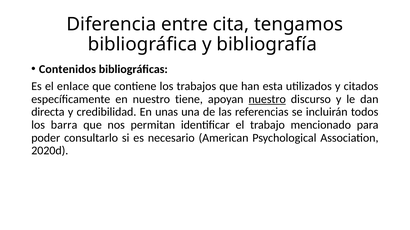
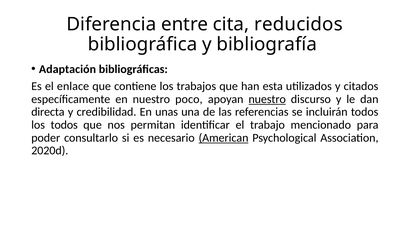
tengamos: tengamos -> reducidos
Contenidos: Contenidos -> Adaptación
tiene: tiene -> poco
los barra: barra -> todos
American underline: none -> present
